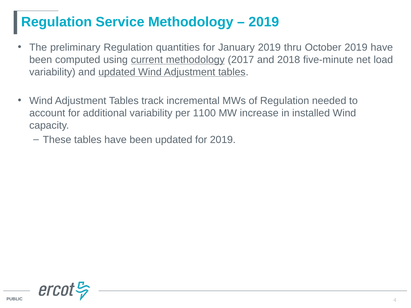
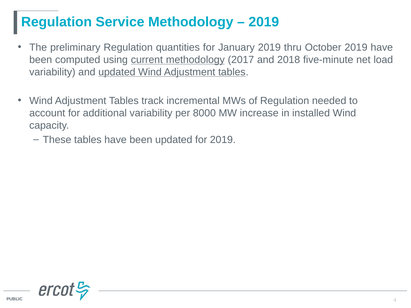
1100: 1100 -> 8000
